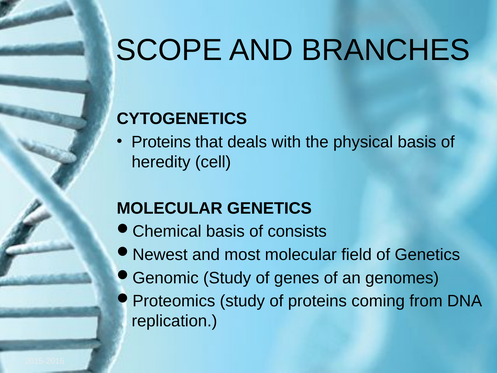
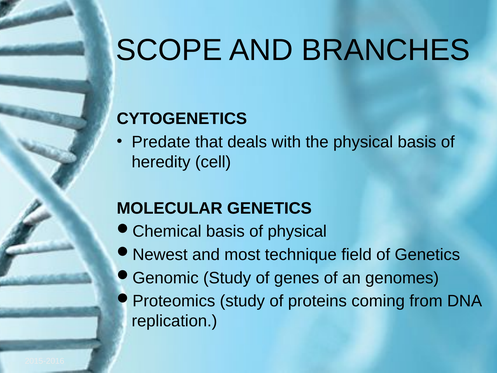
Proteins at (161, 142): Proteins -> Predate
of consists: consists -> physical
most molecular: molecular -> technique
